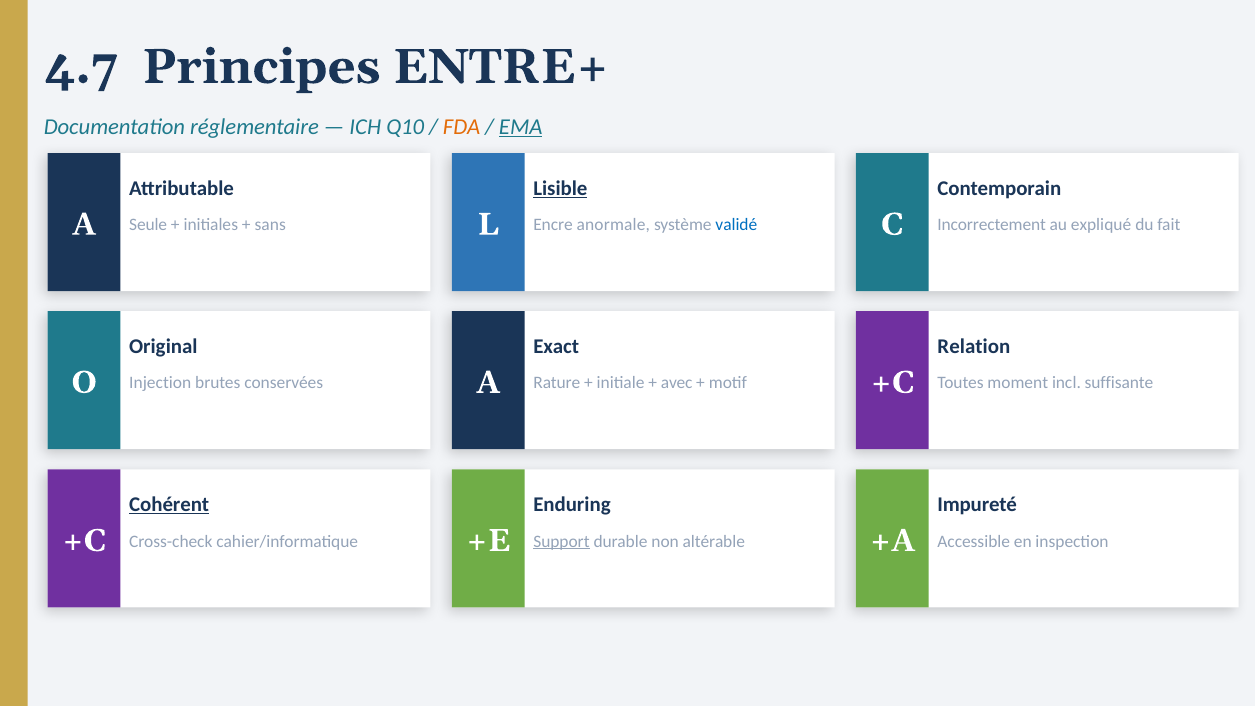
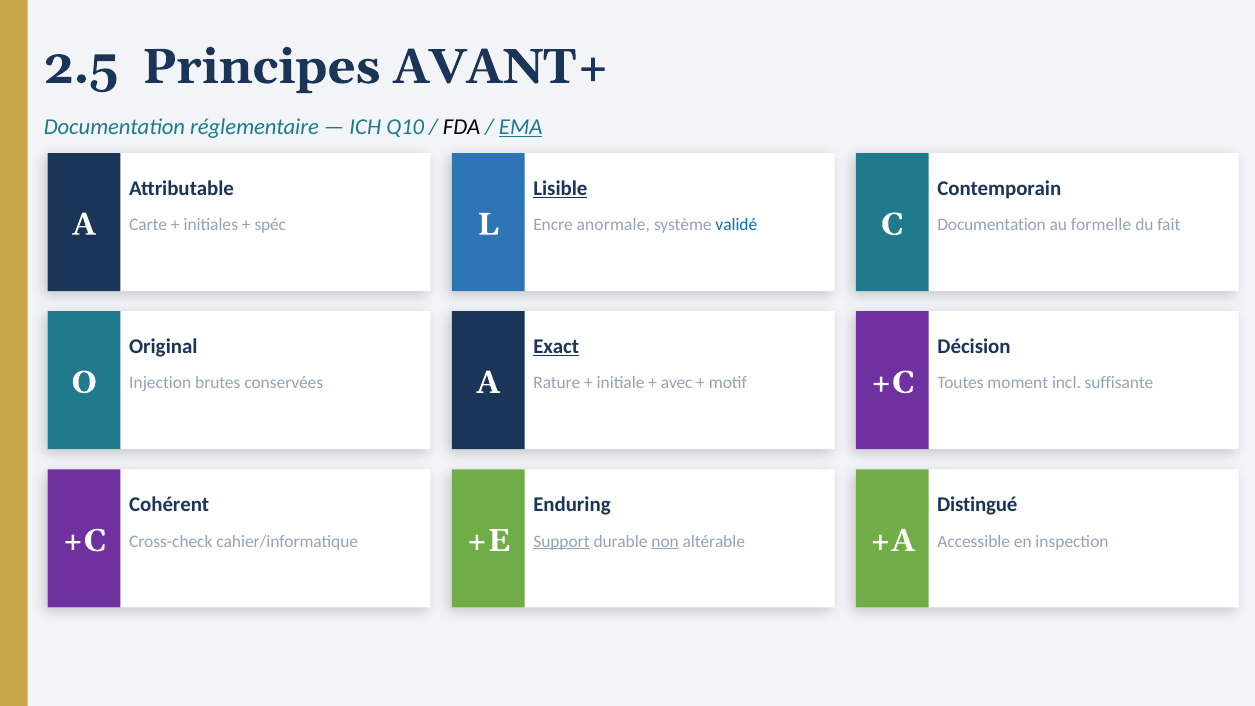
4.7: 4.7 -> 2.5
ENTRE+: ENTRE+ -> AVANT+
FDA colour: orange -> black
Seule: Seule -> Carte
sans: sans -> spéc
Incorrectement at (992, 225): Incorrectement -> Documentation
expliqué: expliqué -> formelle
Exact underline: none -> present
Relation: Relation -> Décision
Cohérent underline: present -> none
Impureté: Impureté -> Distingué
non underline: none -> present
